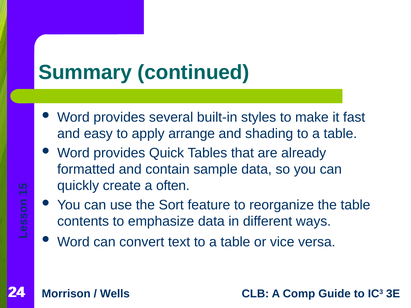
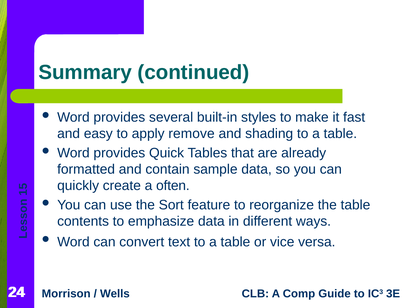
arrange: arrange -> remove
